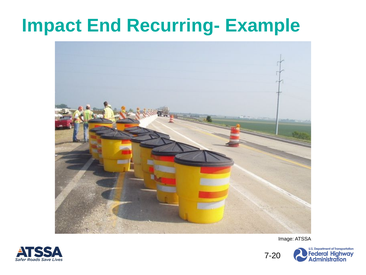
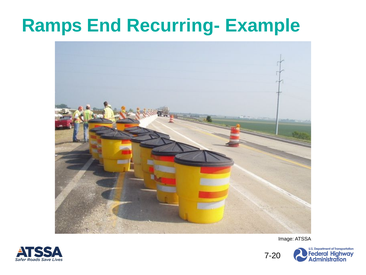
Impact: Impact -> Ramps
